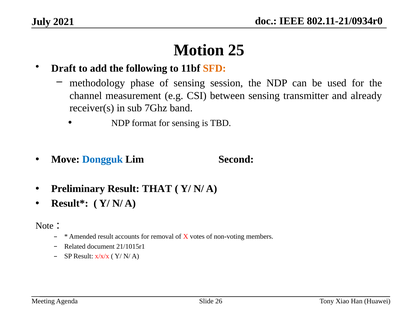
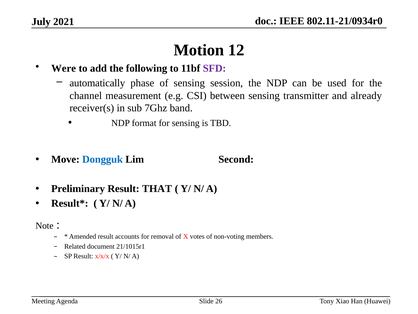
25: 25 -> 12
Draft: Draft -> Were
SFD colour: orange -> purple
methodology: methodology -> automatically
